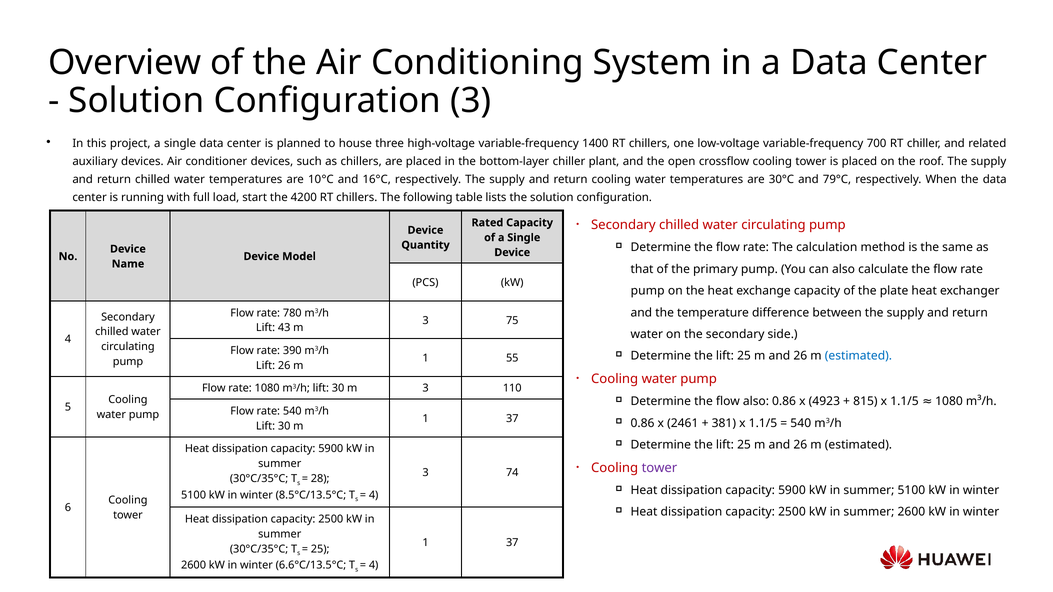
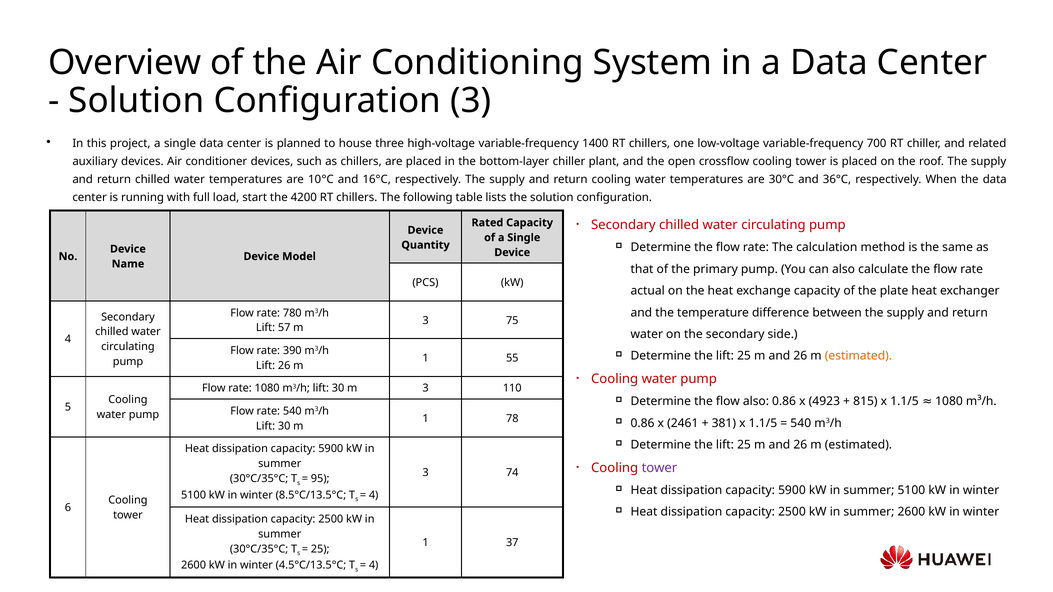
79°C: 79°C -> 36°C
pump at (648, 291): pump -> actual
43: 43 -> 57
estimated at (858, 356) colour: blue -> orange
37 at (512, 419): 37 -> 78
28: 28 -> 95
6.6°C/13.5°C: 6.6°C/13.5°C -> 4.5°C/13.5°C
